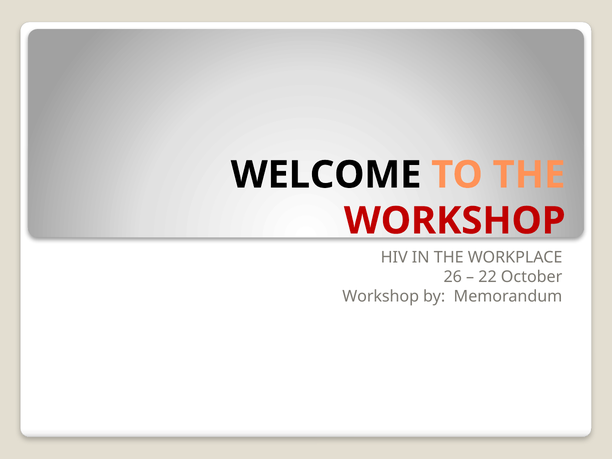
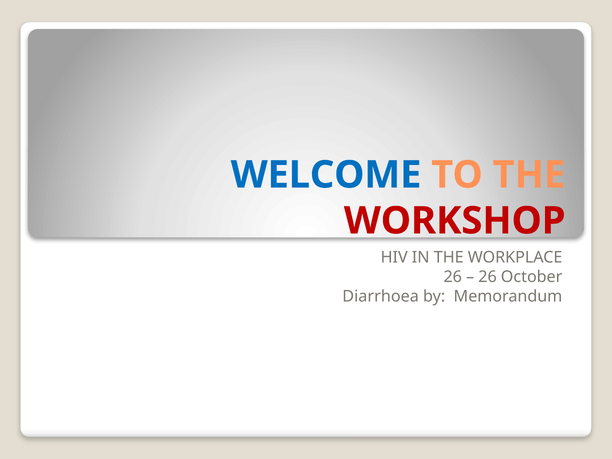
WELCOME colour: black -> blue
22 at (488, 277): 22 -> 26
Workshop at (381, 296): Workshop -> Diarrhoea
